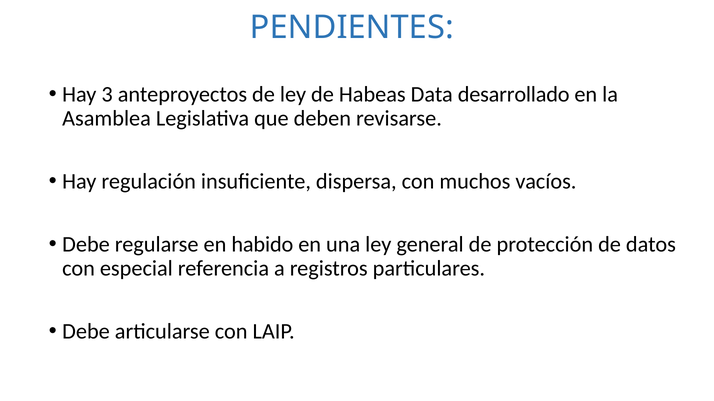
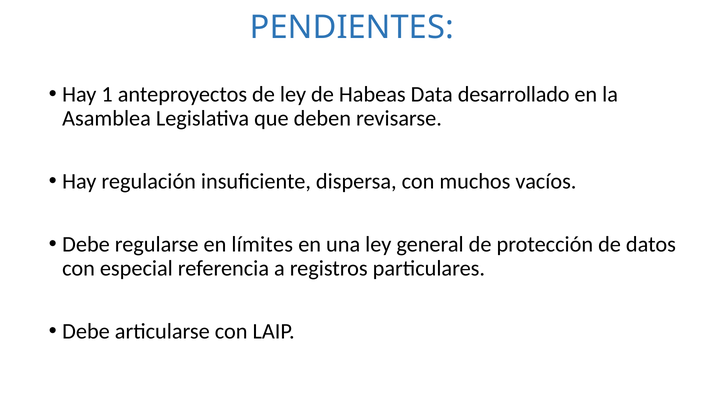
3: 3 -> 1
habido: habido -> límites
